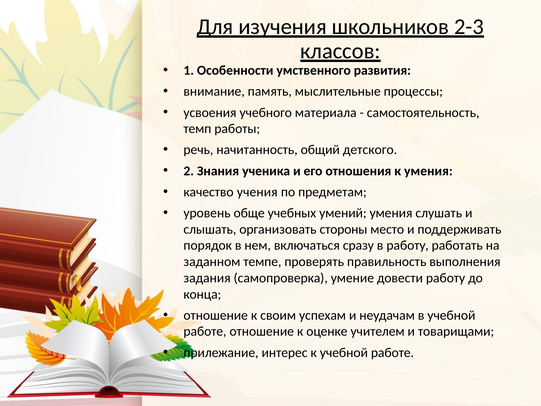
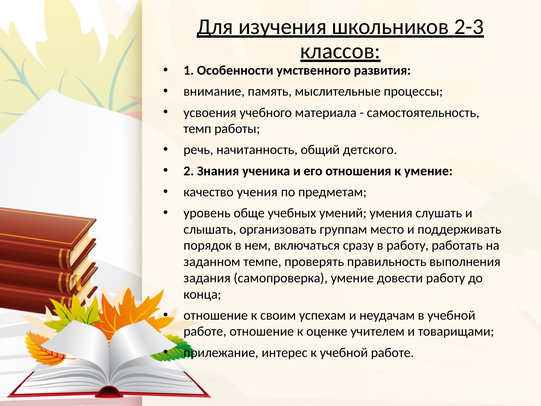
к умения: умения -> умение
стороны: стороны -> группам
